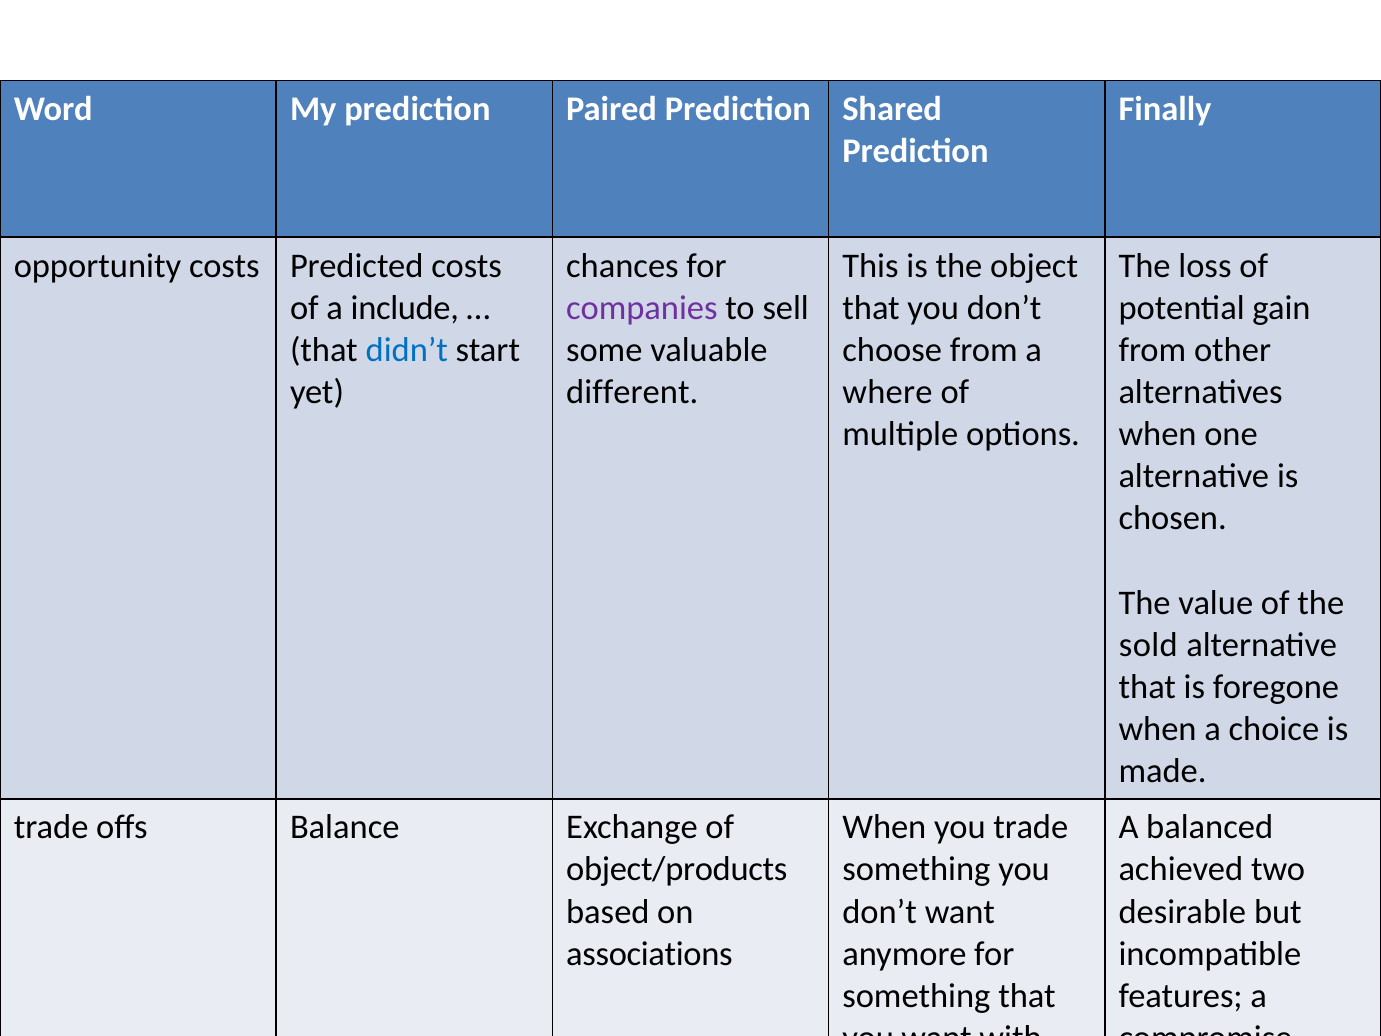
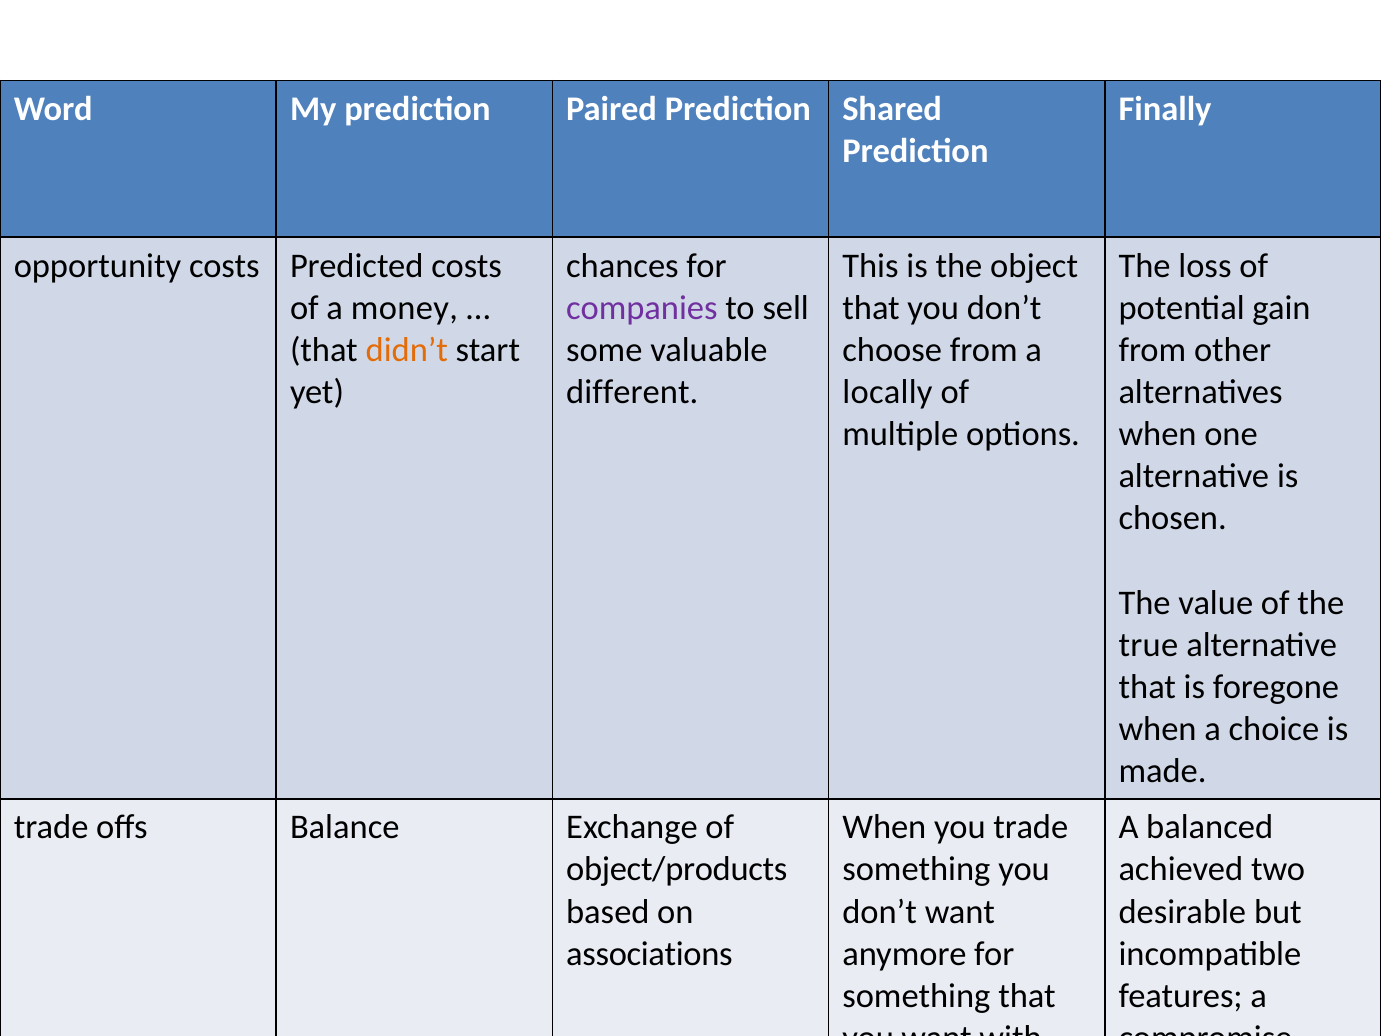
include: include -> money
didn’t colour: blue -> orange
where: where -> locally
sold: sold -> true
